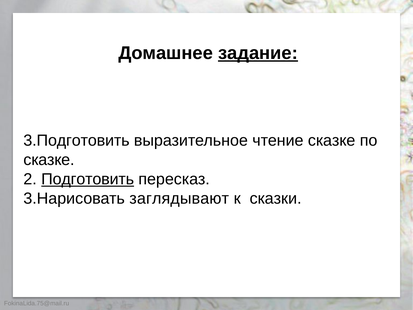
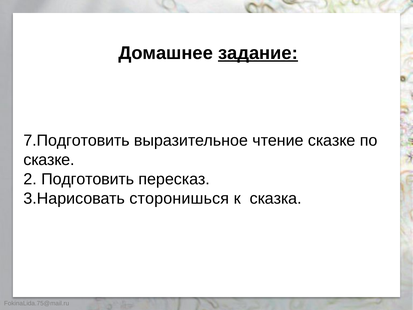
3.Подготовить: 3.Подготовить -> 7.Подготовить
Подготовить underline: present -> none
заглядывают: заглядывают -> сторонишься
сказки: сказки -> сказка
